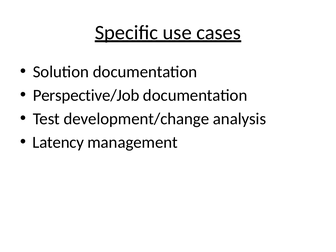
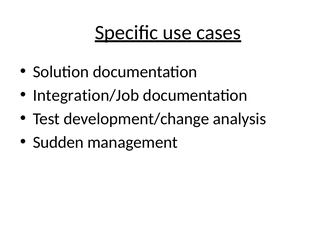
Perspective/Job: Perspective/Job -> Integration/Job
Latency: Latency -> Sudden
